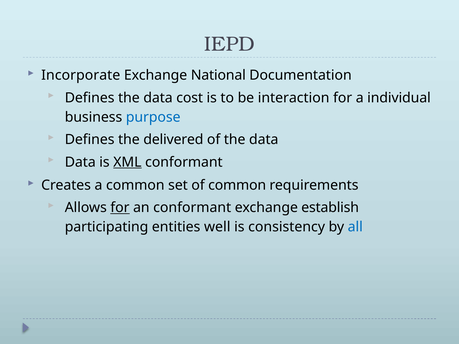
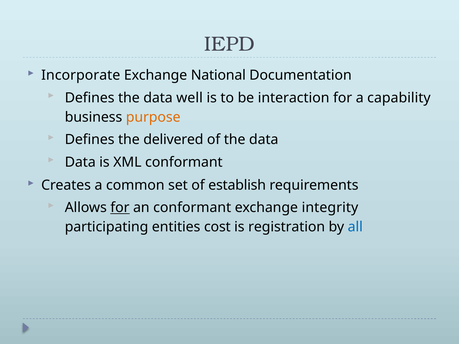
cost: cost -> well
individual: individual -> capability
purpose colour: blue -> orange
XML underline: present -> none
of common: common -> establish
establish: establish -> integrity
well: well -> cost
consistency: consistency -> registration
